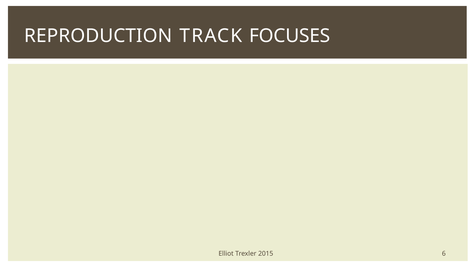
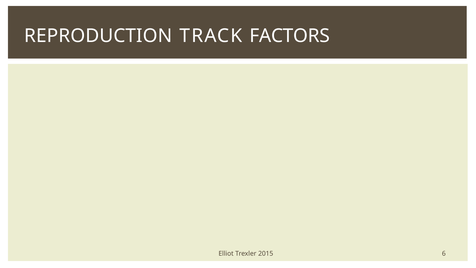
FOCUSES: FOCUSES -> FACTORS
